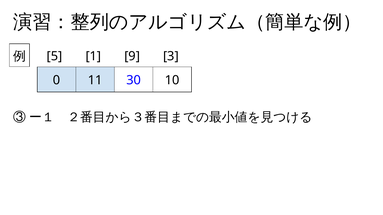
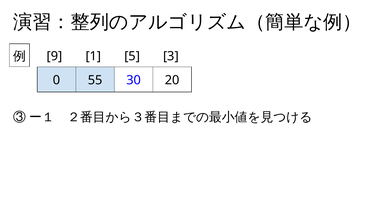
5: 5 -> 9
9: 9 -> 5
11: 11 -> 55
10: 10 -> 20
